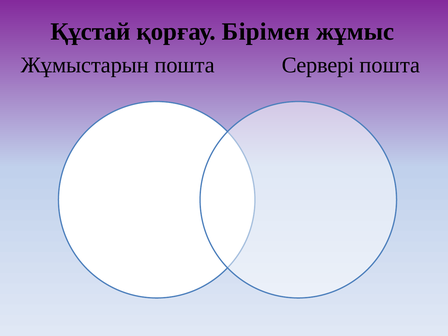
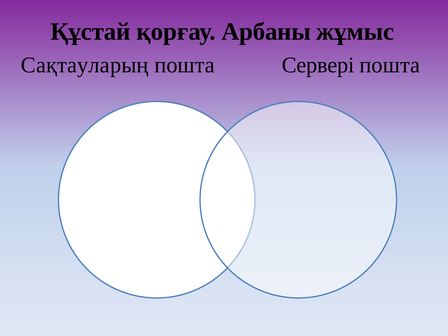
Бірімен: Бірімен -> Арбаны
Жұмыстарын: Жұмыстарын -> Сақтауларың
